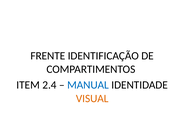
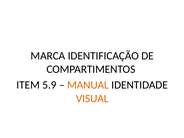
FRENTE: FRENTE -> MARCA
2.4: 2.4 -> 5.9
MANUAL colour: blue -> orange
